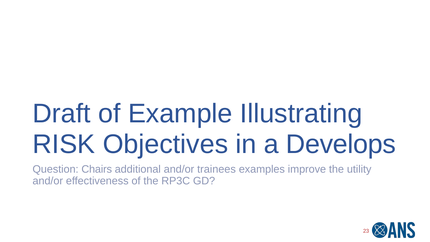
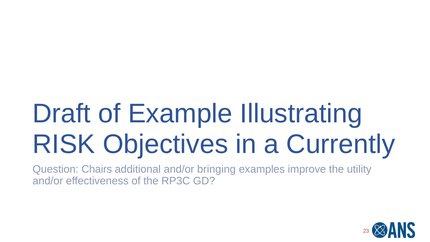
Develops: Develops -> Currently
trainees: trainees -> bringing
